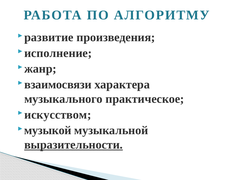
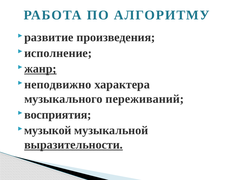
жанр underline: none -> present
взаимосвязи: взаимосвязи -> неподвижно
практическое: практическое -> переживаний
искусством: искусством -> восприятия
